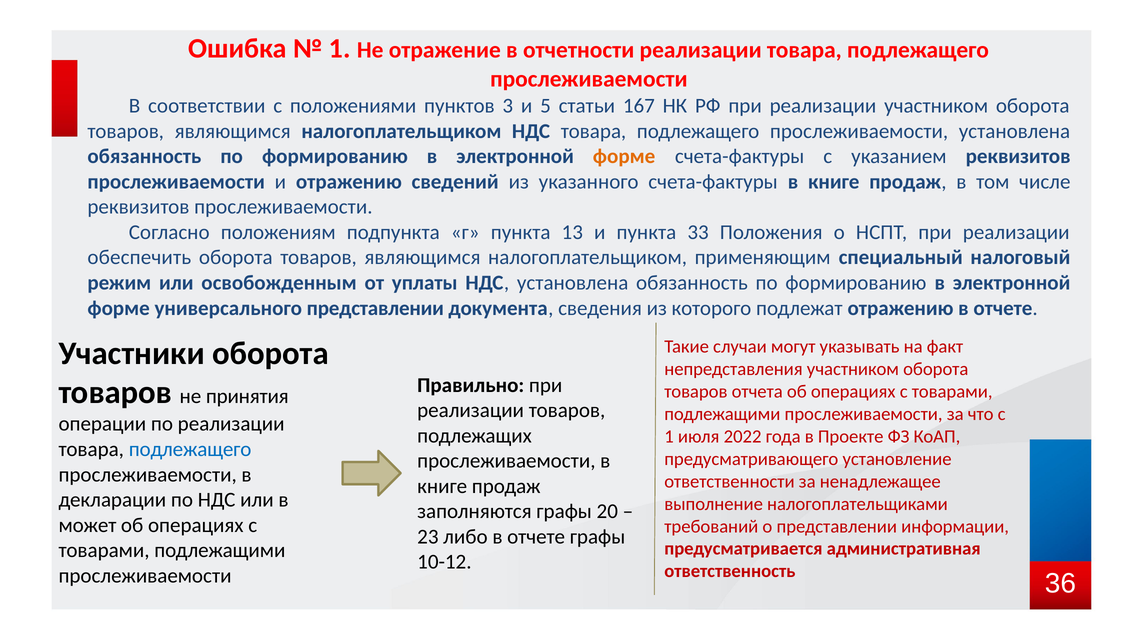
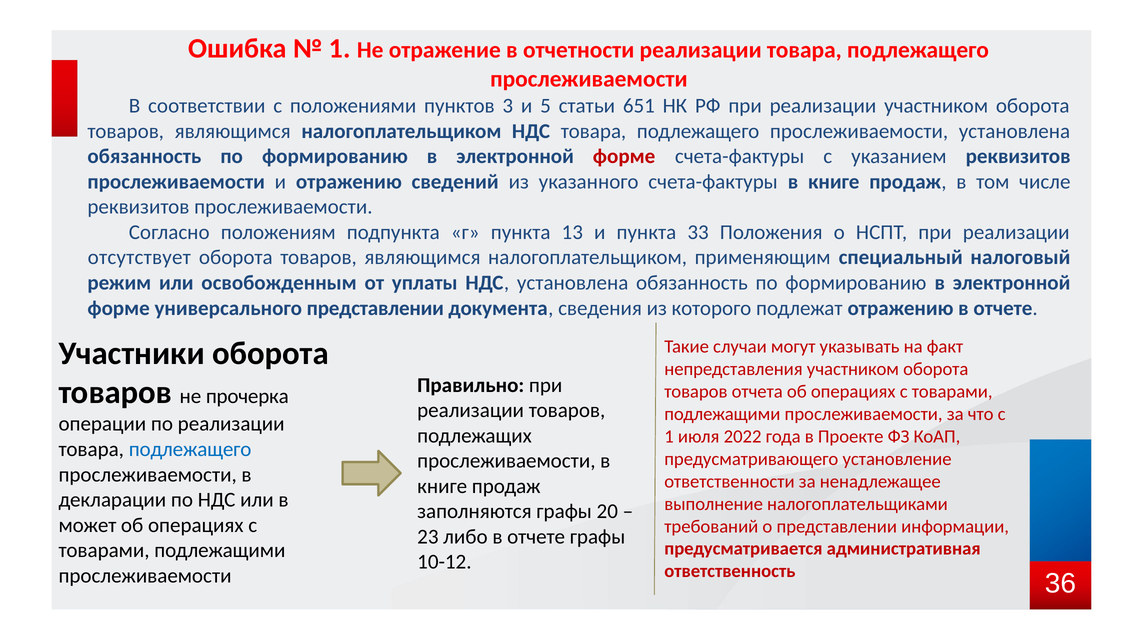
167: 167 -> 651
форме at (624, 156) colour: orange -> red
обеспечить: обеспечить -> отсутствует
принятия: принятия -> прочерка
